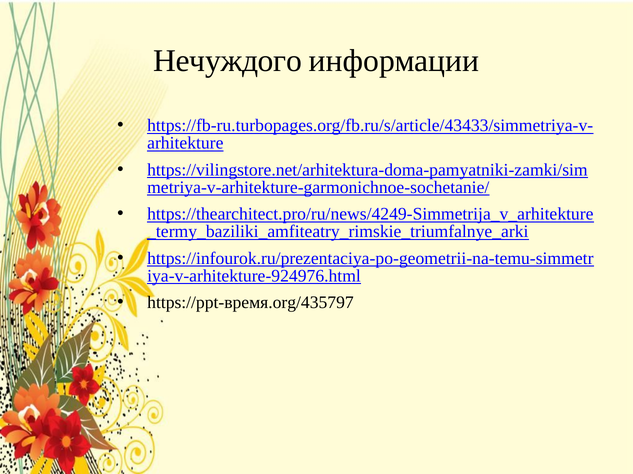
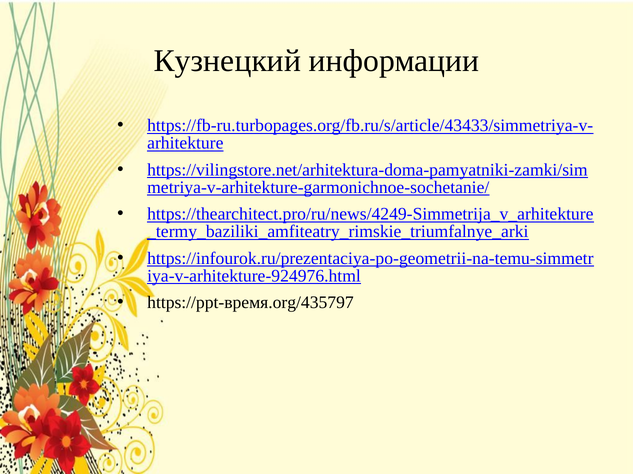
Нечуждого: Нечуждого -> Кузнецкий
